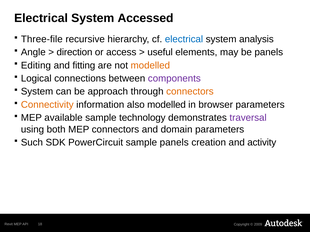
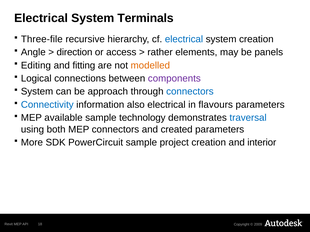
Accessed: Accessed -> Terminals
system analysis: analysis -> creation
useful: useful -> rather
connectors at (190, 92) colour: orange -> blue
Connectivity colour: orange -> blue
also modelled: modelled -> electrical
browser: browser -> flavours
traversal colour: purple -> blue
domain: domain -> created
Such: Such -> More
sample panels: panels -> project
activity: activity -> interior
